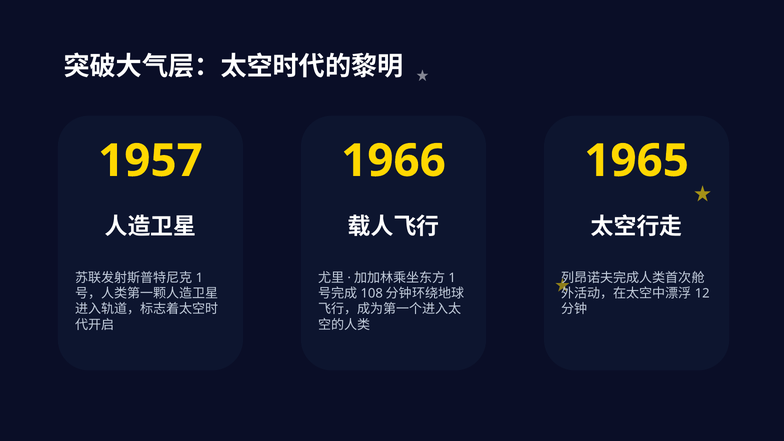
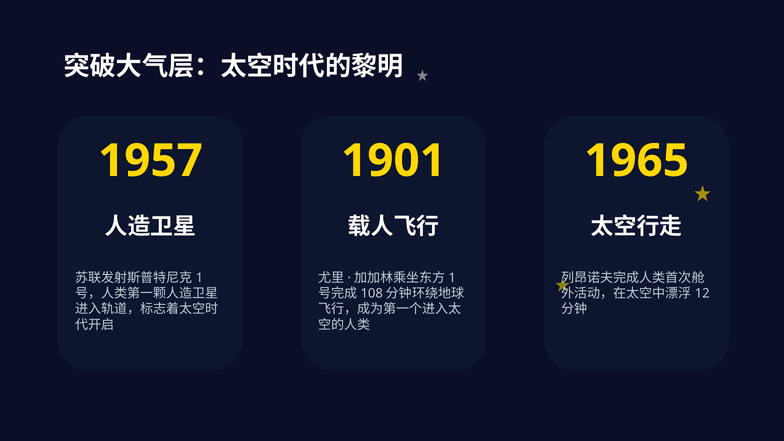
1966: 1966 -> 1901
